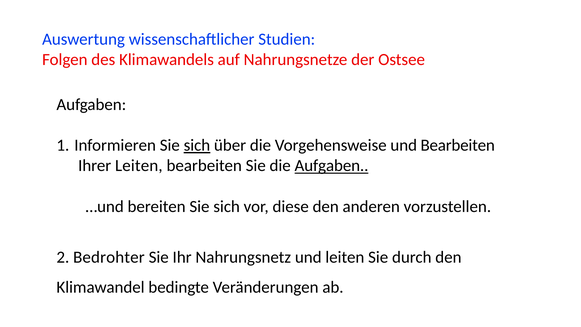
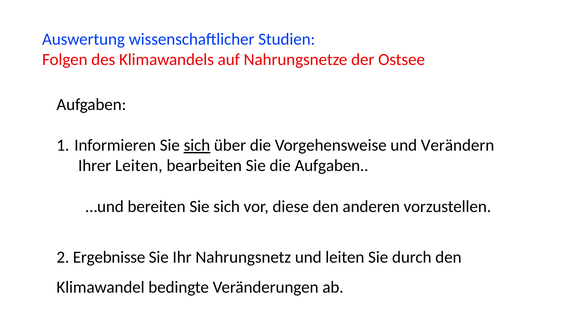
und Bearbeiten: Bearbeiten -> Verändern
Aufgaben at (332, 166) underline: present -> none
Bedrohter: Bedrohter -> Ergebnisse
